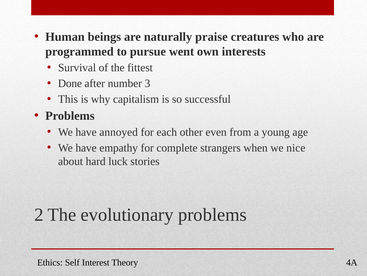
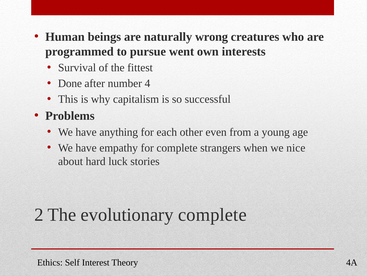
praise: praise -> wrong
3: 3 -> 4
annoyed: annoyed -> anything
evolutionary problems: problems -> complete
